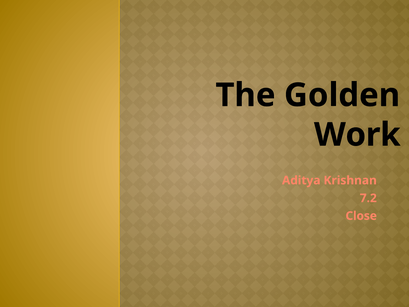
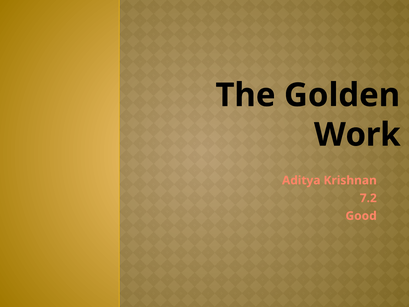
Close: Close -> Good
